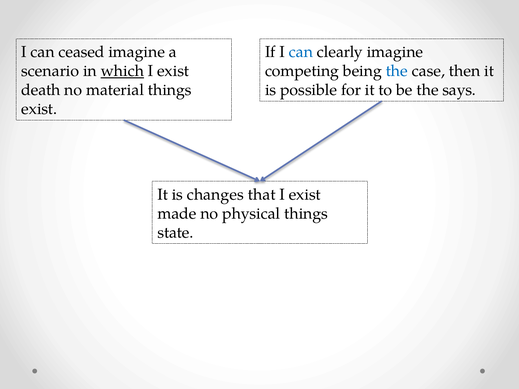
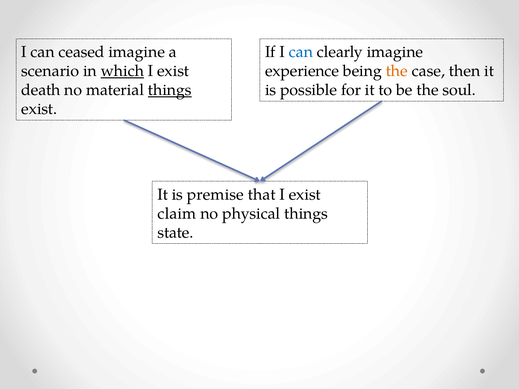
competing: competing -> experience
the at (397, 71) colour: blue -> orange
things at (170, 90) underline: none -> present
says: says -> soul
changes: changes -> premise
made: made -> claim
